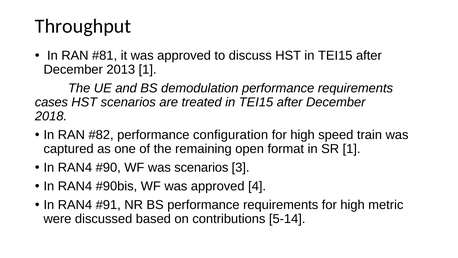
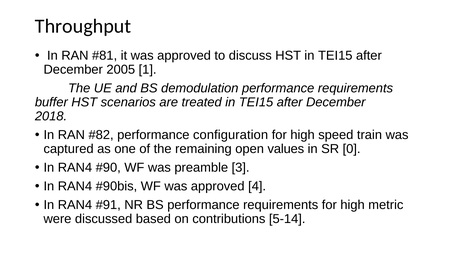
2013: 2013 -> 2005
cases: cases -> buffer
format: format -> values
SR 1: 1 -> 0
was scenarios: scenarios -> preamble
